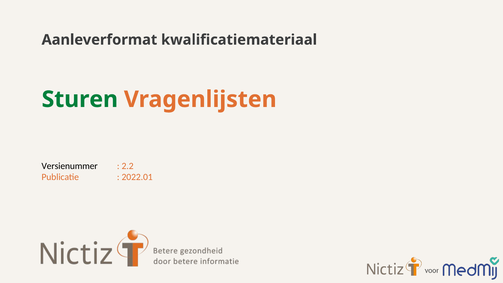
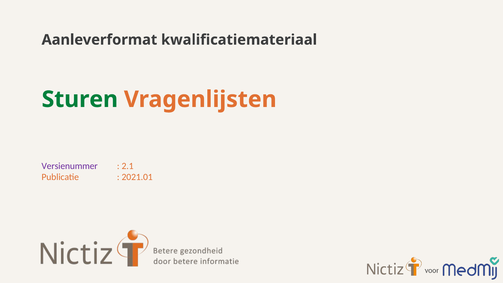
Versienummer colour: black -> purple
2.2: 2.2 -> 2.1
2022.01: 2022.01 -> 2021.01
